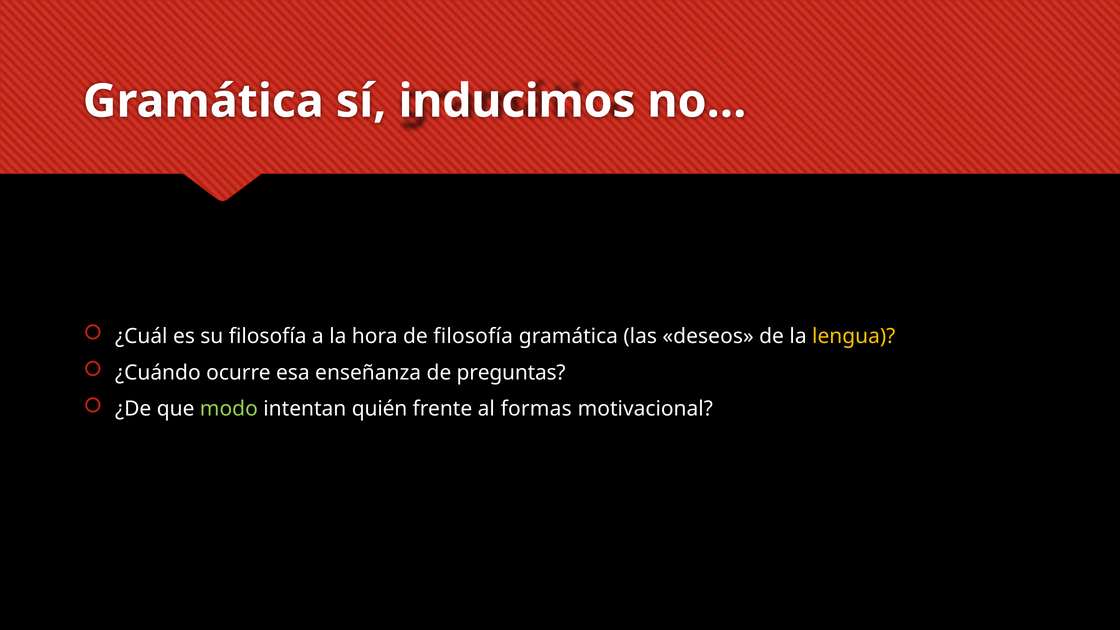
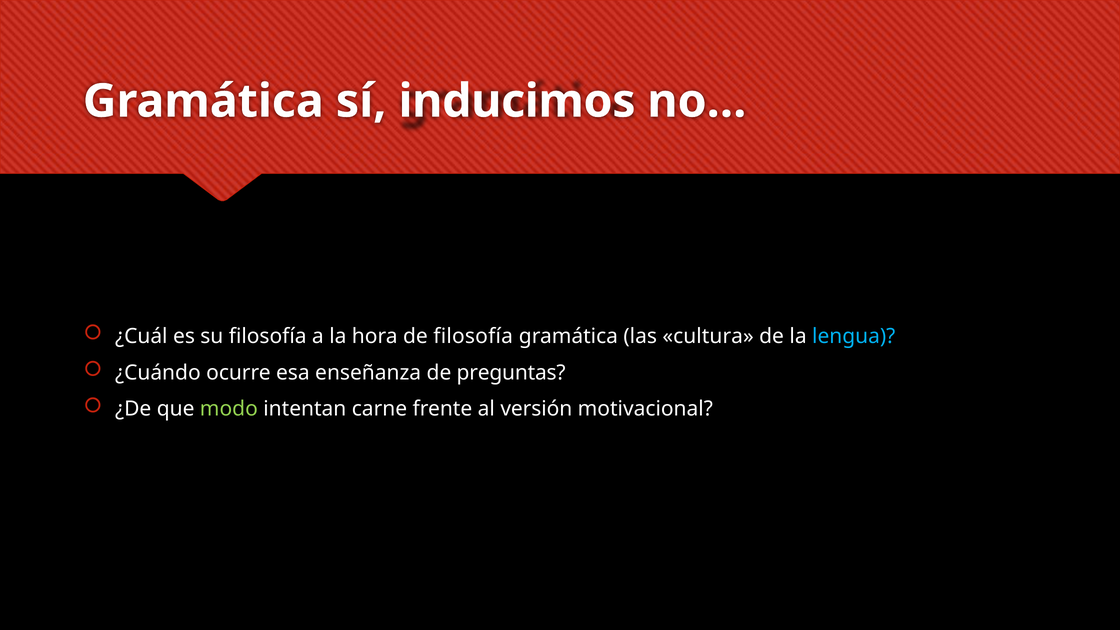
deseos: deseos -> cultura
lengua colour: yellow -> light blue
quién: quién -> carne
formas: formas -> versión
